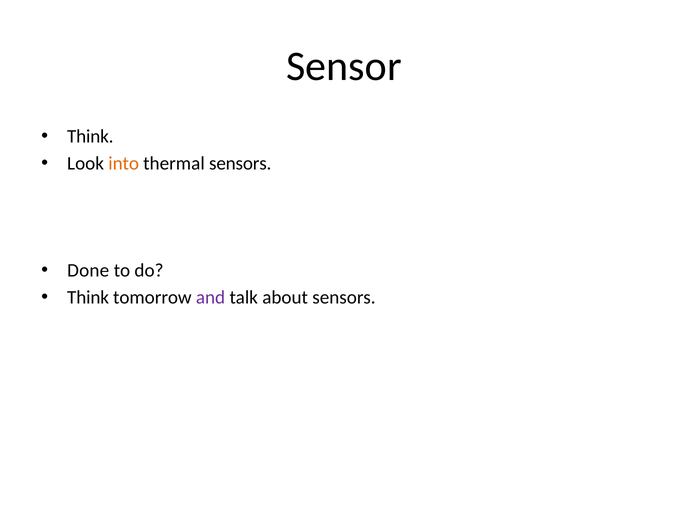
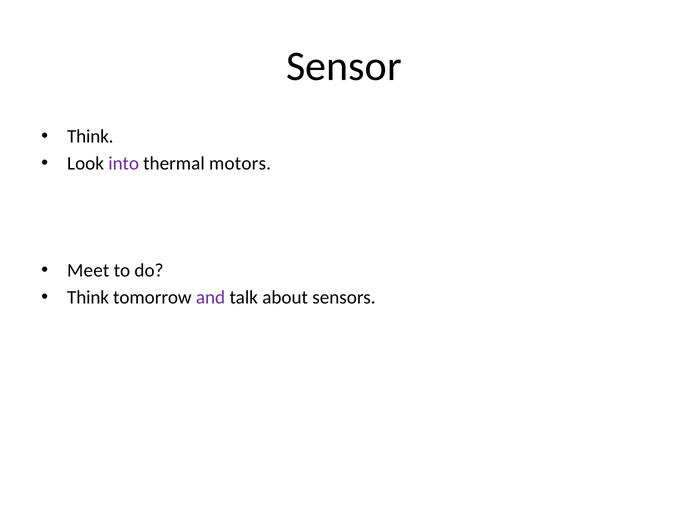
into colour: orange -> purple
thermal sensors: sensors -> motors
Done: Done -> Meet
